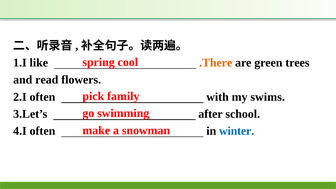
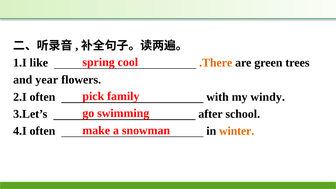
read: read -> year
swims: swims -> windy
winter colour: blue -> orange
